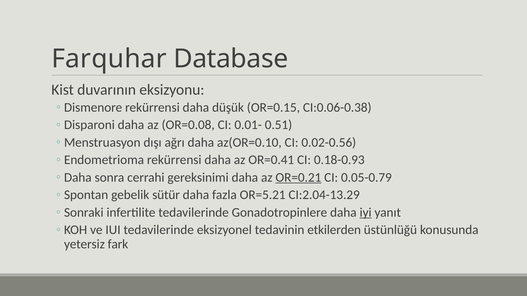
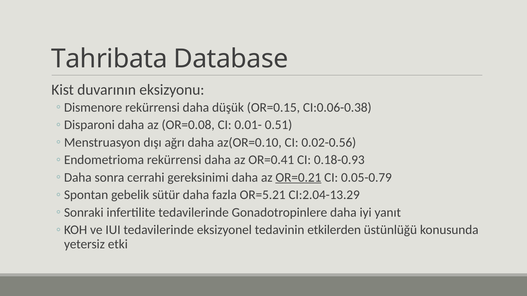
Farquhar: Farquhar -> Tahribata
iyi underline: present -> none
fark: fark -> etki
